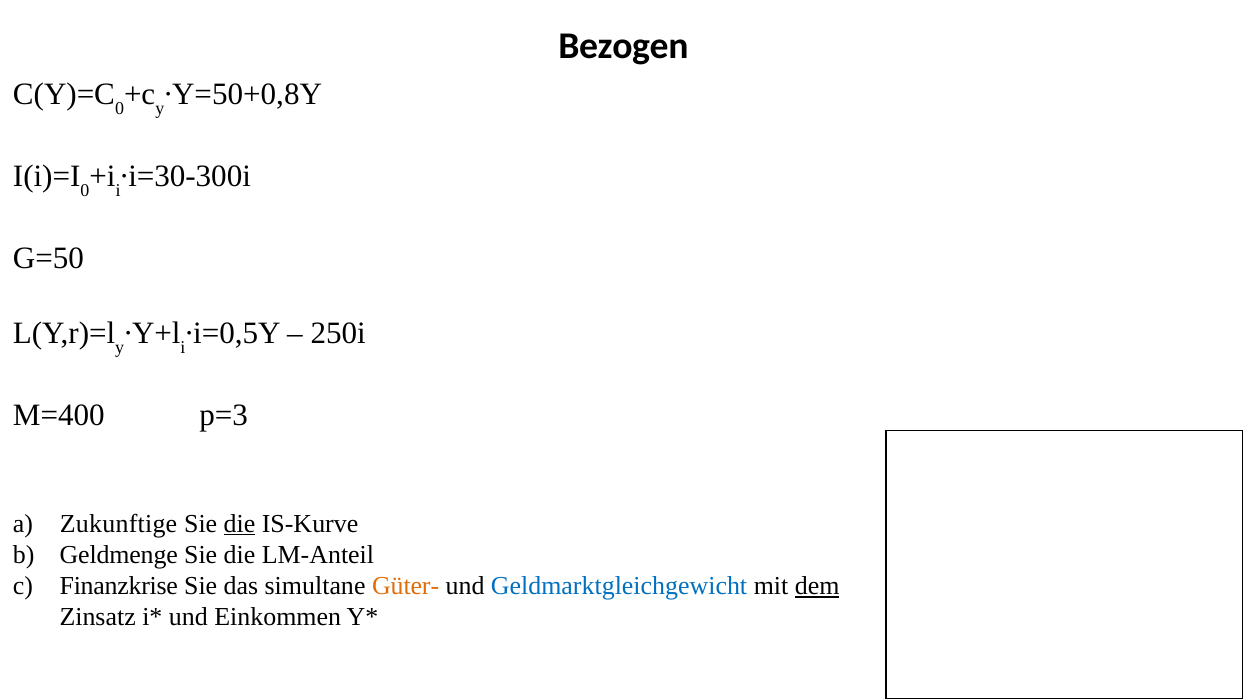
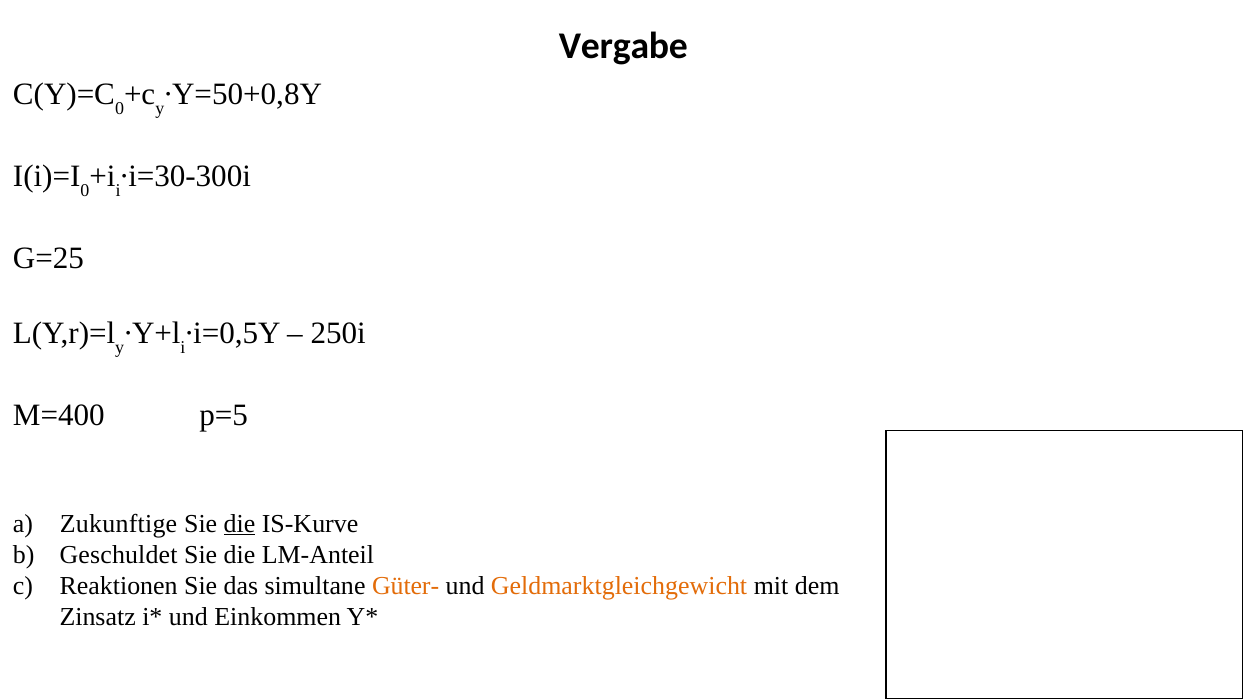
Bezogen: Bezogen -> Vergabe
G=50: G=50 -> G=25
p=3: p=3 -> p=5
Geldmenge: Geldmenge -> Geschuldet
Finanzkrise: Finanzkrise -> Reaktionen
Geldmarktgleichgewicht colour: blue -> orange
dem underline: present -> none
